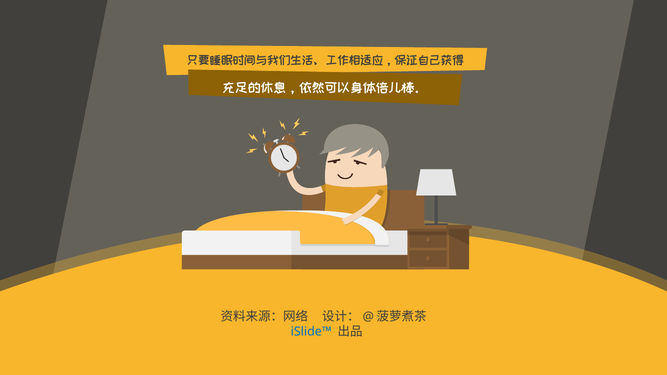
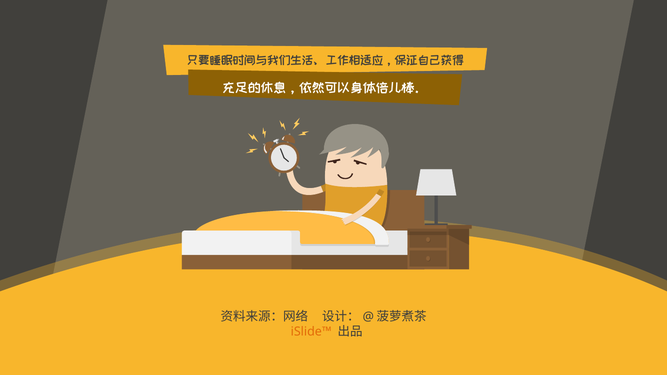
iSlide™ colour: blue -> orange
